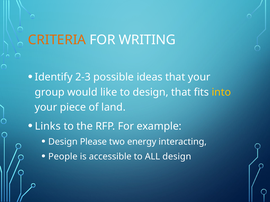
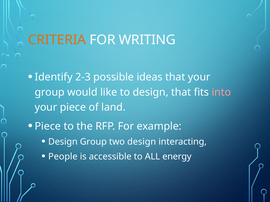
into colour: yellow -> pink
Links at (48, 126): Links -> Piece
Design Please: Please -> Group
two energy: energy -> design
ALL design: design -> energy
